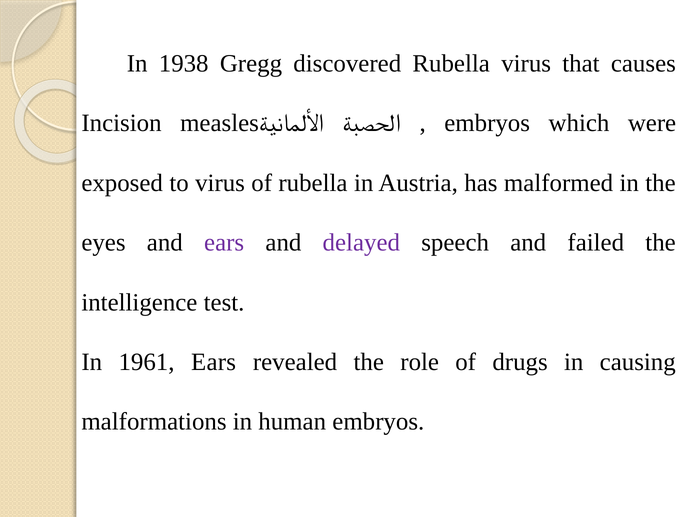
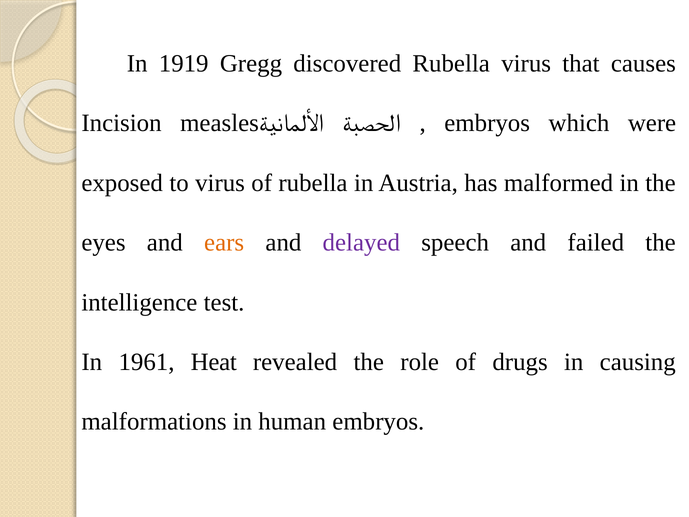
1938: 1938 -> 1919
ears at (224, 243) colour: purple -> orange
1961 Ears: Ears -> Heat
